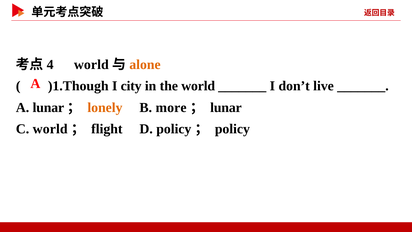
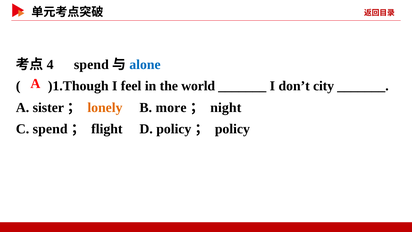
world at (91, 65): world -> spend
alone colour: orange -> blue
city: city -> feel
live: live -> city
A lunar: lunar -> sister
lunar at (226, 107): lunar -> night
C world: world -> spend
